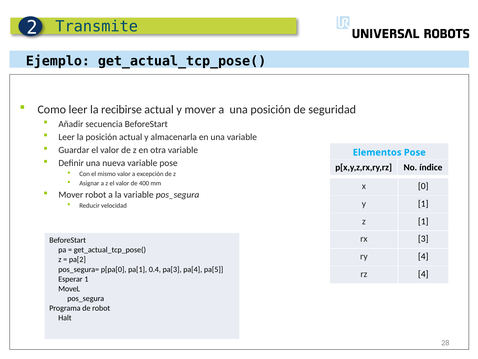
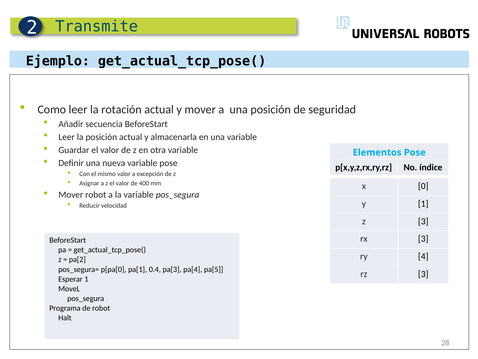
recibirse: recibirse -> rotación
z 1: 1 -> 3
rz 4: 4 -> 3
